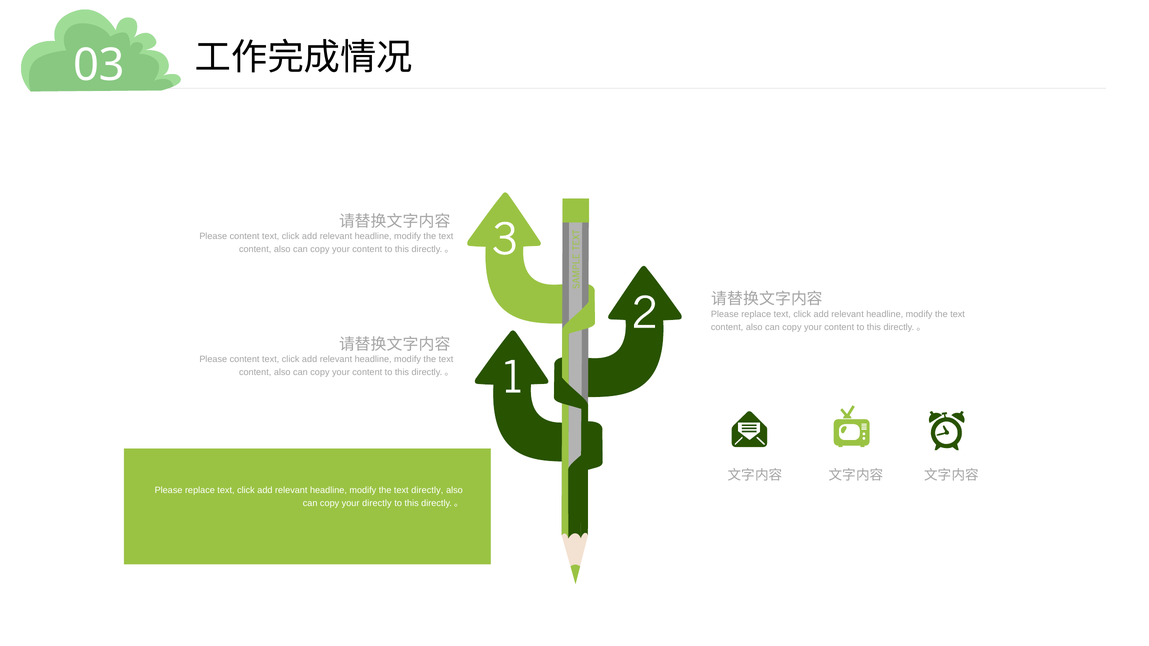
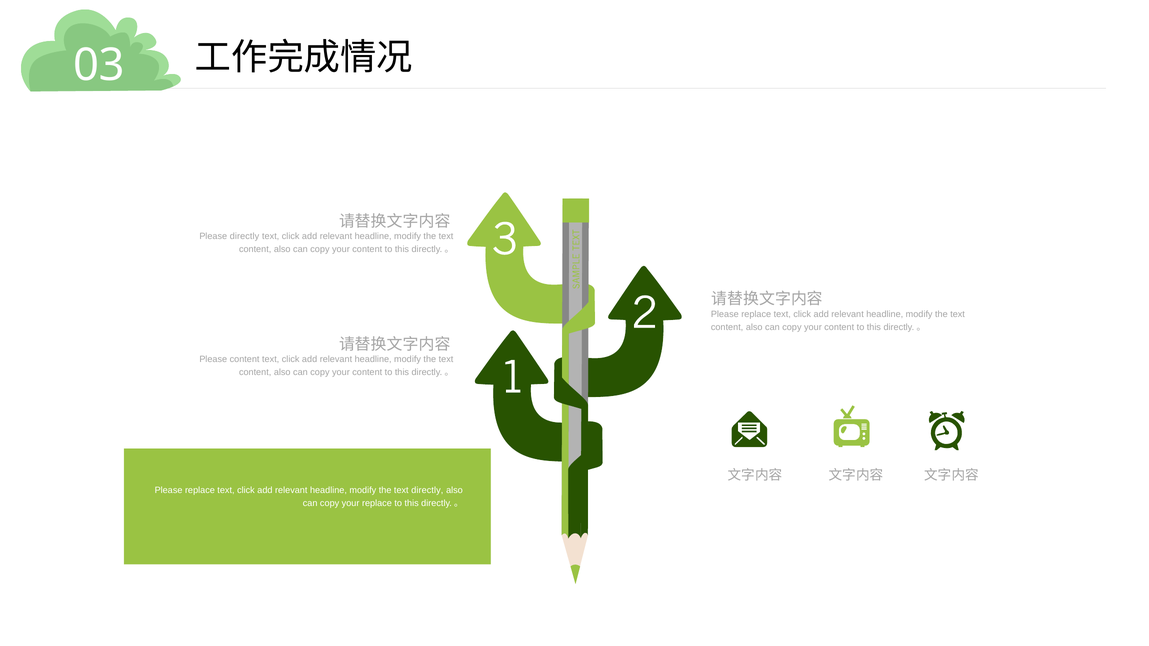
content at (245, 237): content -> directly
your directly: directly -> replace
